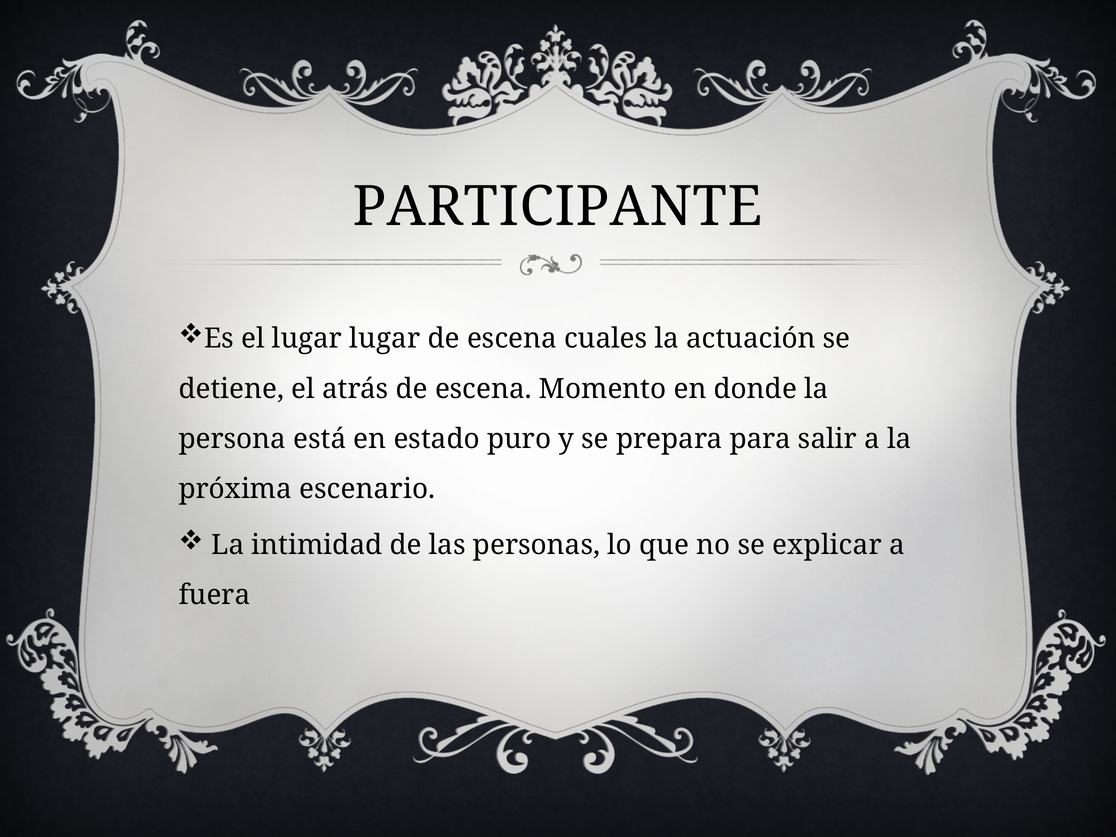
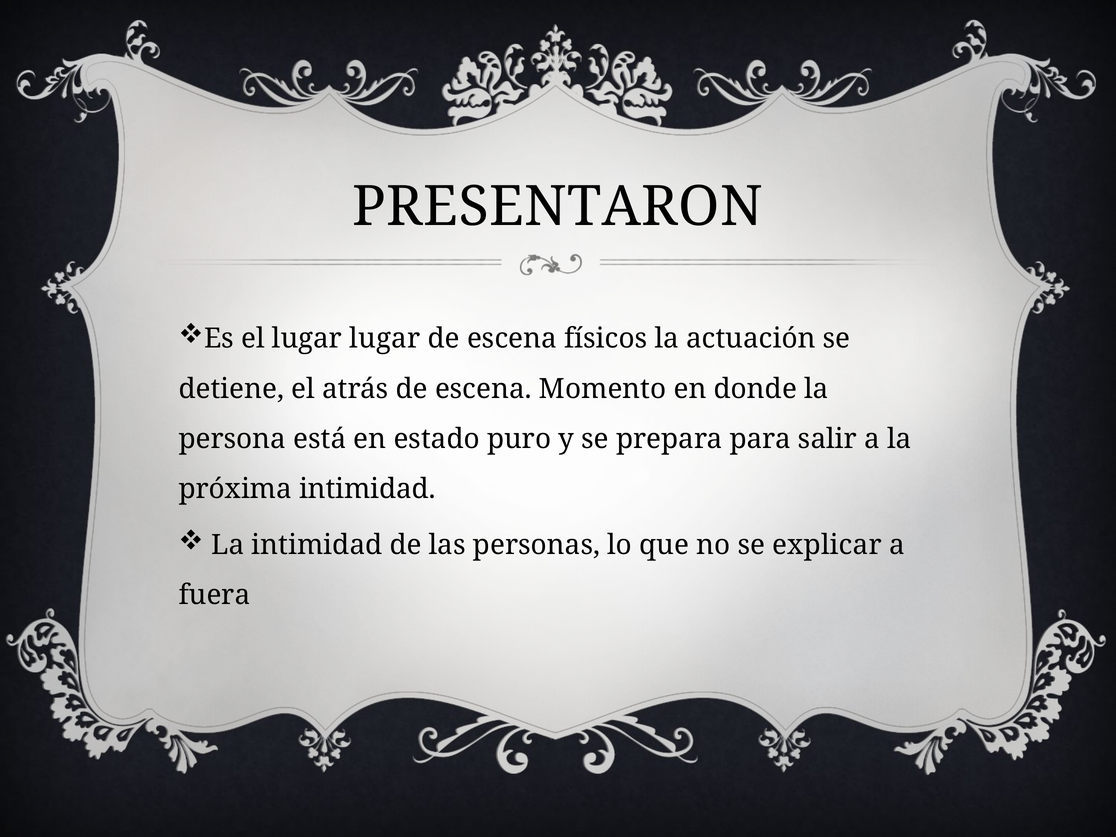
PARTICIPANTE: PARTICIPANTE -> PRESENTARON
cuales: cuales -> físicos
próxima escenario: escenario -> intimidad
